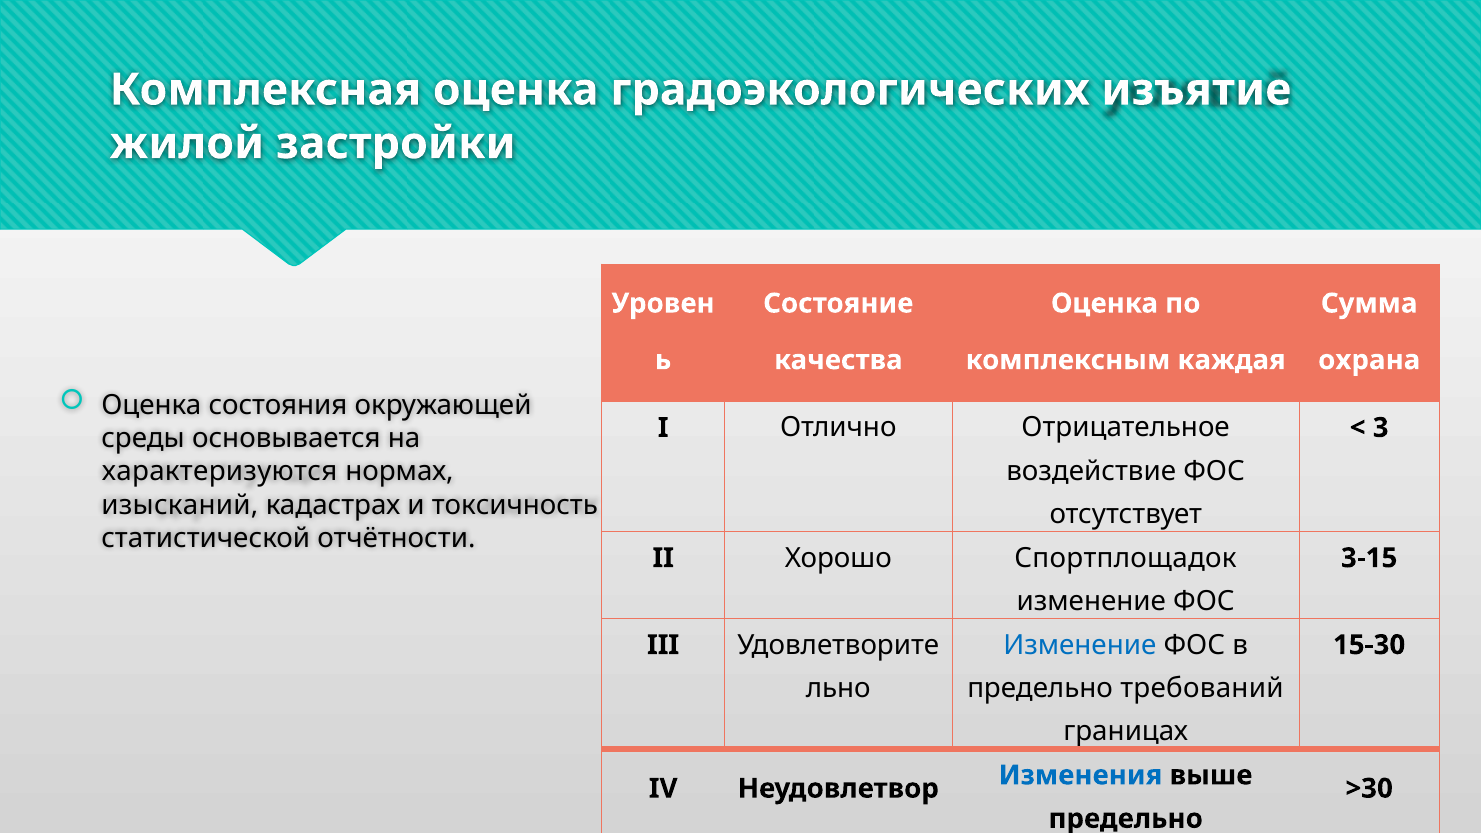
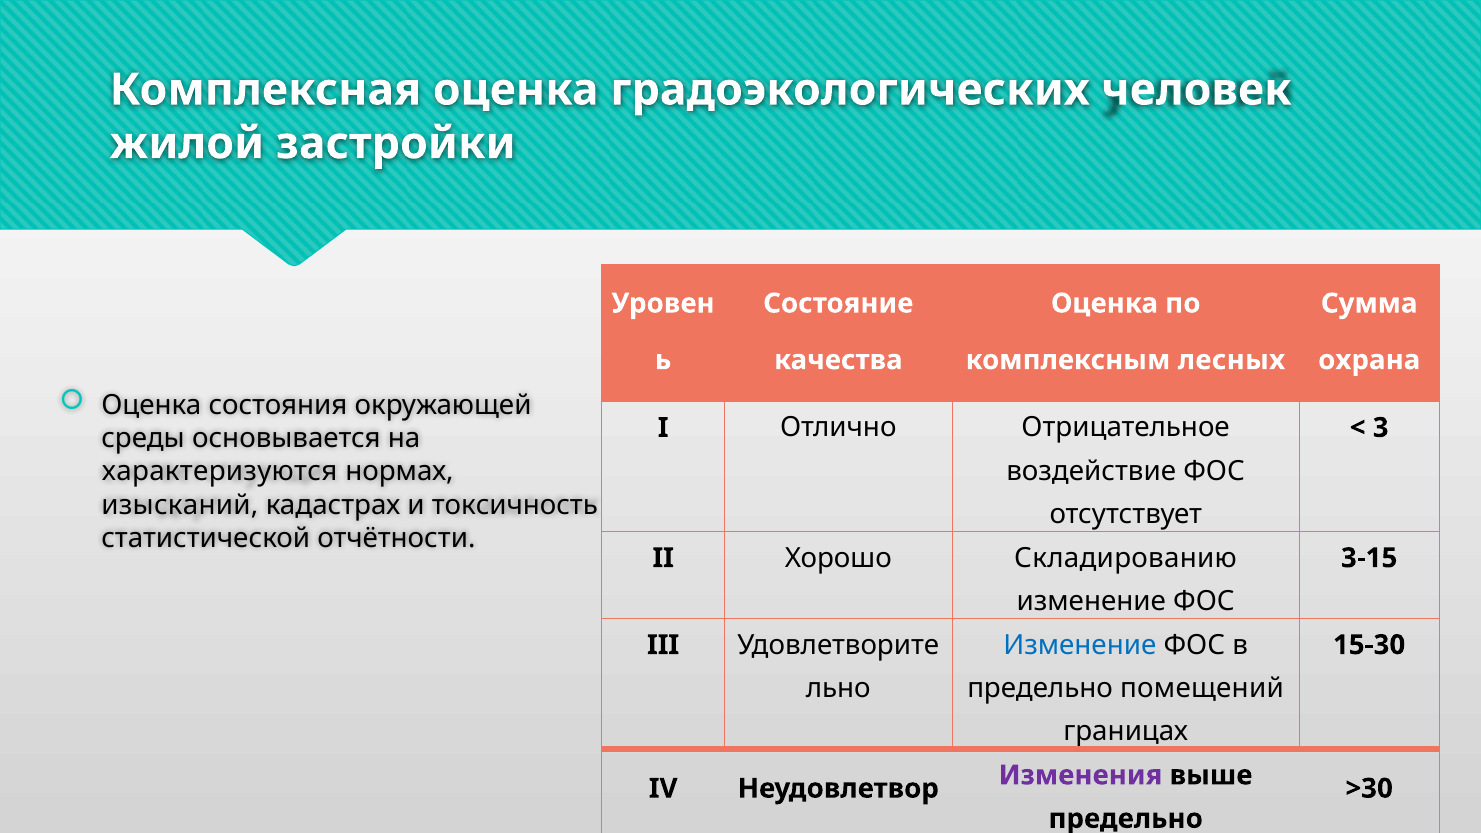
изъятие: изъятие -> человек
каждая: каждая -> лесных
Спортплощадок: Спортплощадок -> Складированию
требований: требований -> помещений
Изменения colour: blue -> purple
